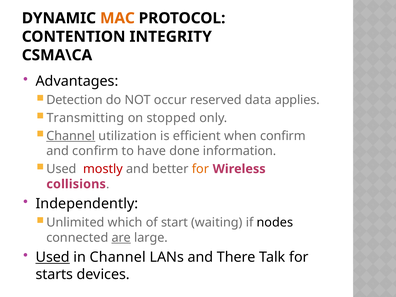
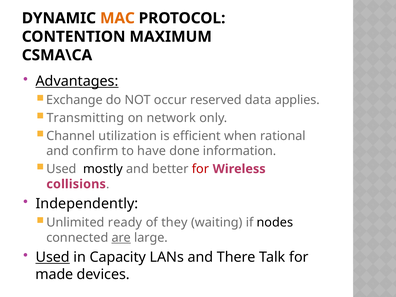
INTEGRITY: INTEGRITY -> MAXIMUM
Advantages underline: none -> present
Detection: Detection -> Exchange
stopped: stopped -> network
Channel at (71, 136) underline: present -> none
when confirm: confirm -> rational
mostly colour: red -> black
for at (200, 169) colour: orange -> red
which: which -> ready
start: start -> they
in Channel: Channel -> Capacity
starts: starts -> made
